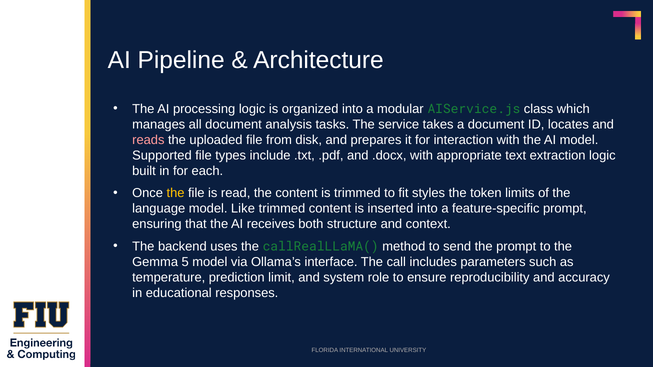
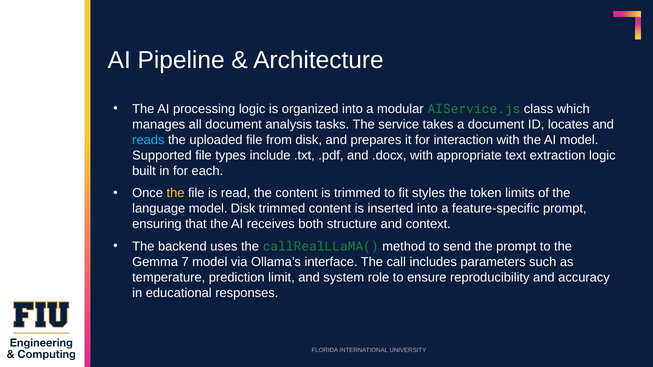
reads colour: pink -> light blue
model Like: Like -> Disk
5: 5 -> 7
